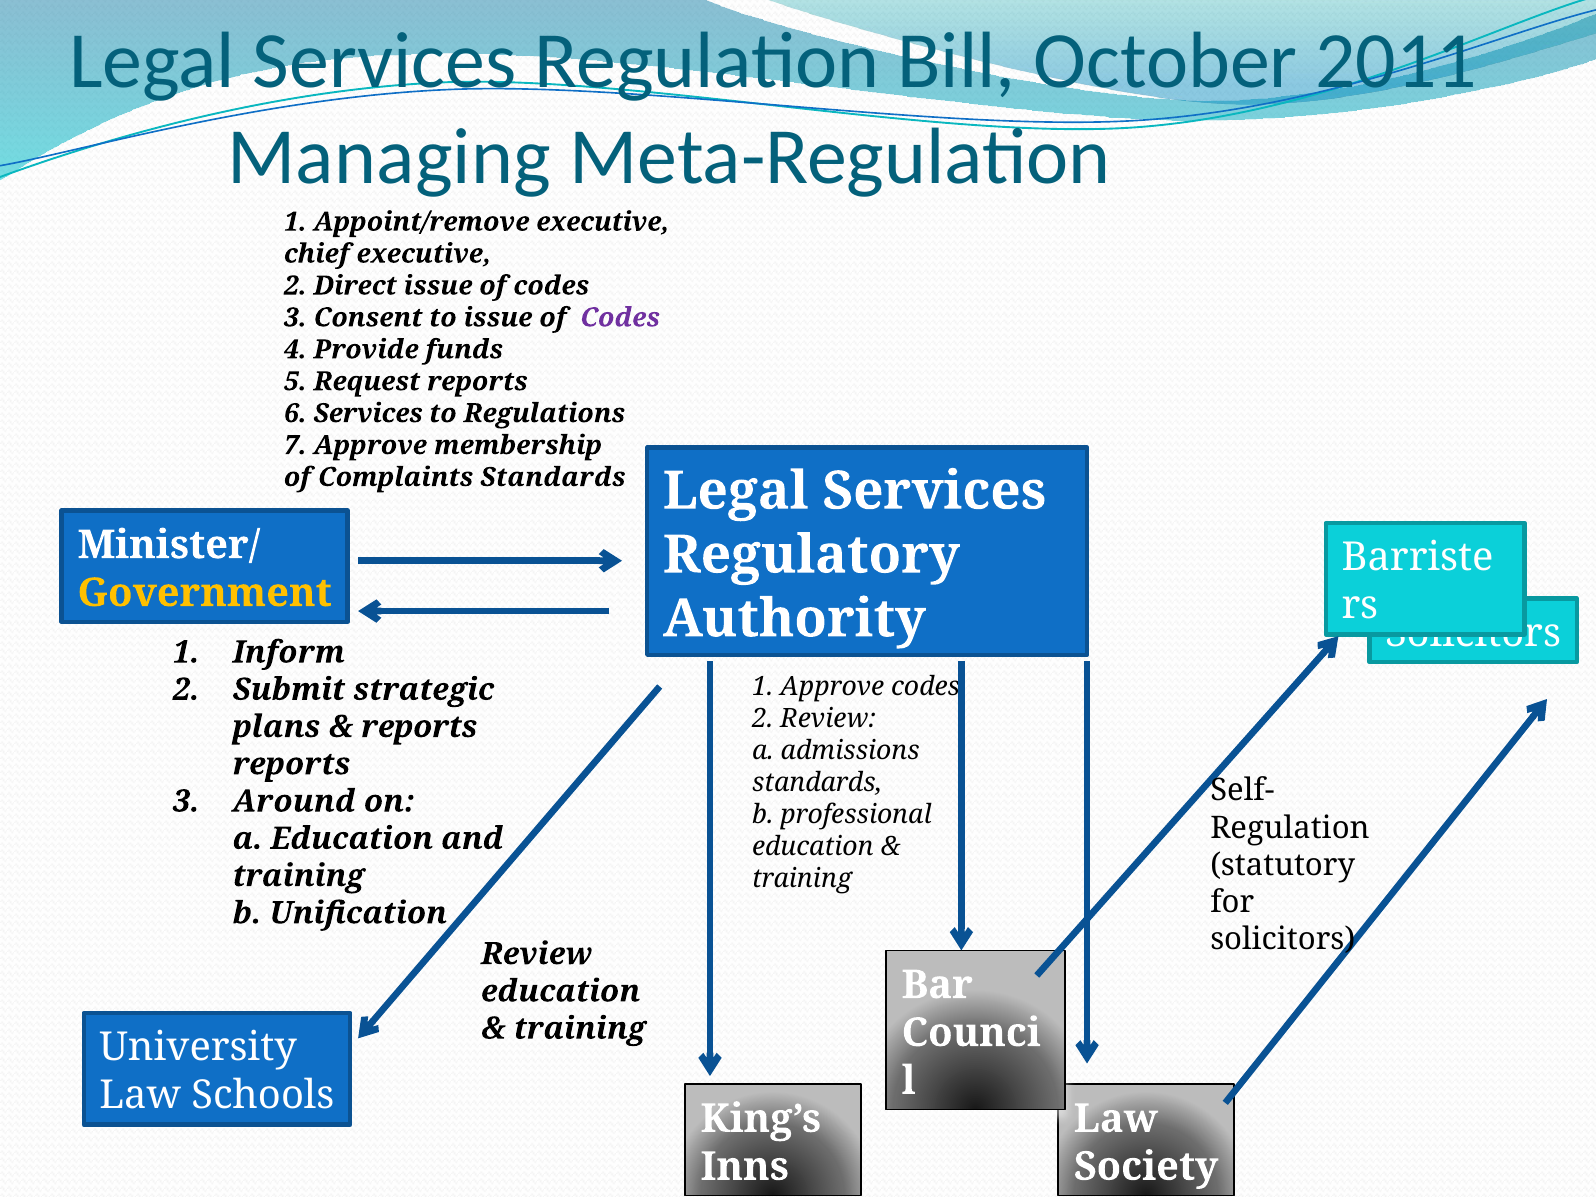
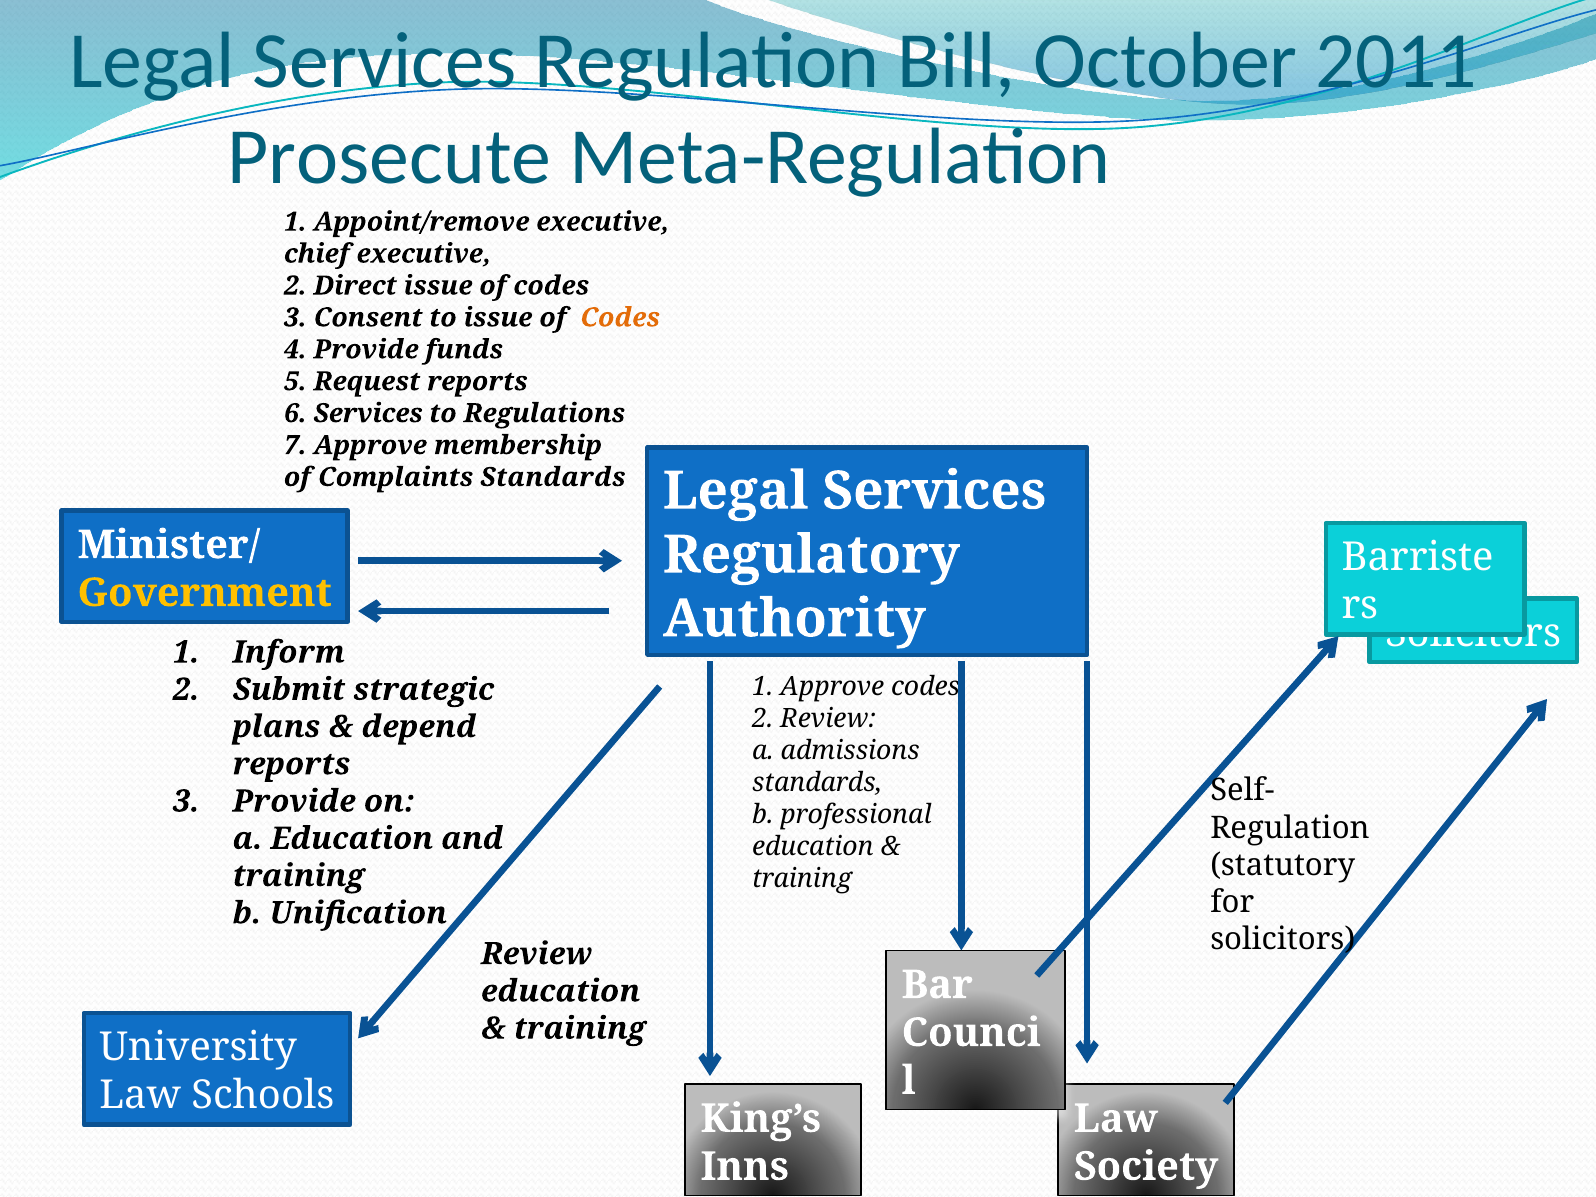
Managing: Managing -> Prosecute
Codes at (620, 318) colour: purple -> orange
reports at (419, 727): reports -> depend
3 Around: Around -> Provide
